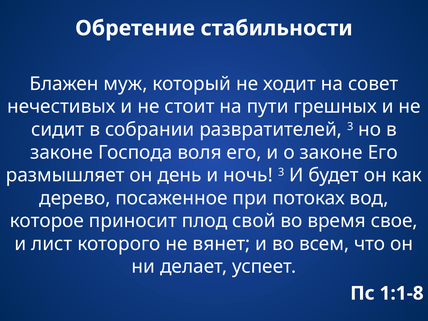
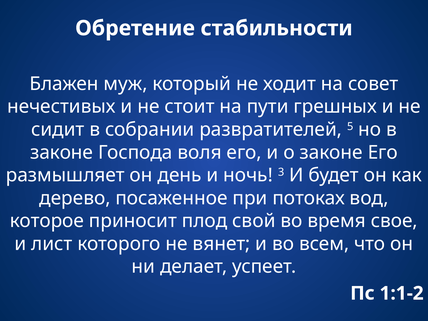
развратителей 3: 3 -> 5
1:1-8: 1:1-8 -> 1:1-2
